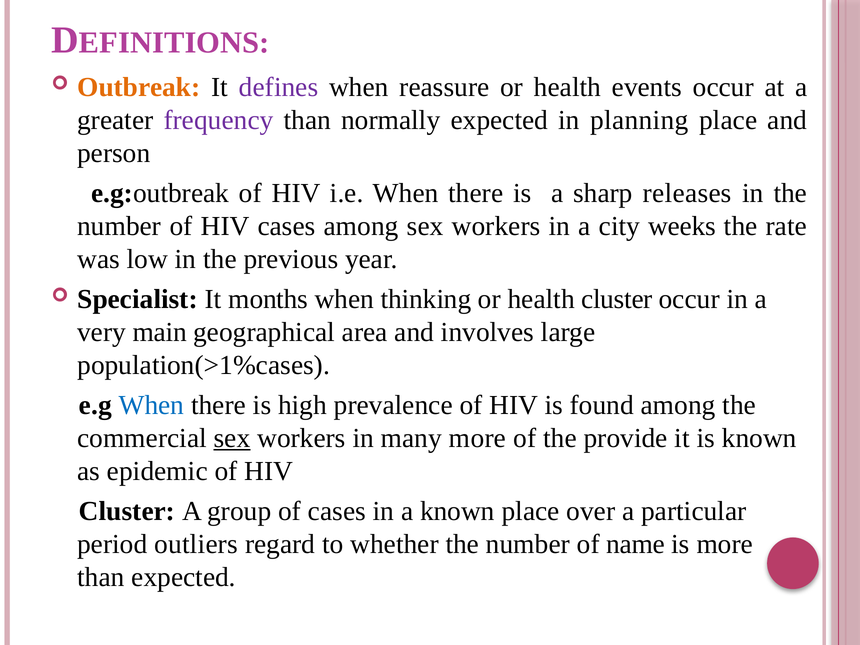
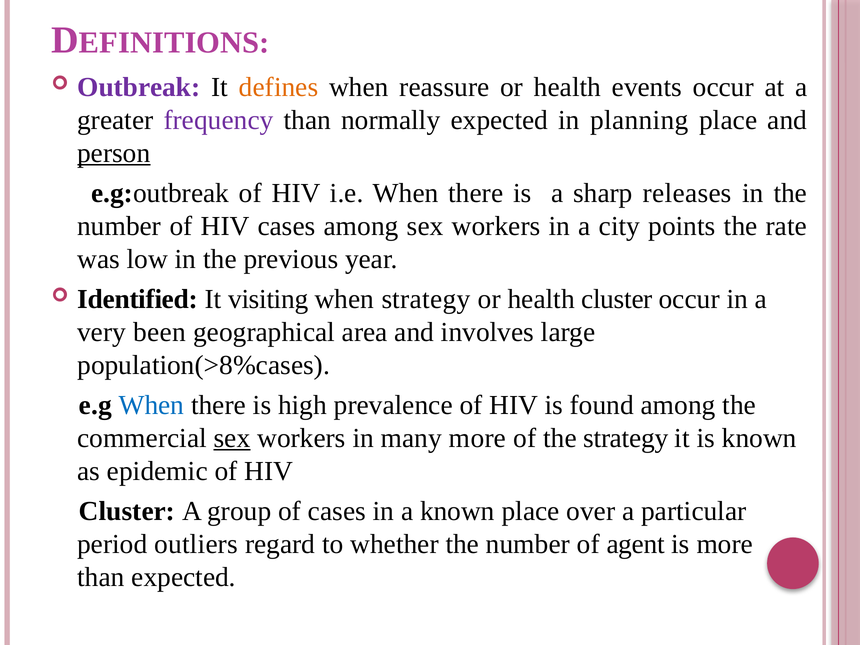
Outbreak colour: orange -> purple
defines colour: purple -> orange
person underline: none -> present
weeks: weeks -> points
Specialist: Specialist -> Identified
months: months -> visiting
when thinking: thinking -> strategy
main: main -> been
population(>1%cases: population(>1%cases -> population(>8%cases
the provide: provide -> strategy
name: name -> agent
